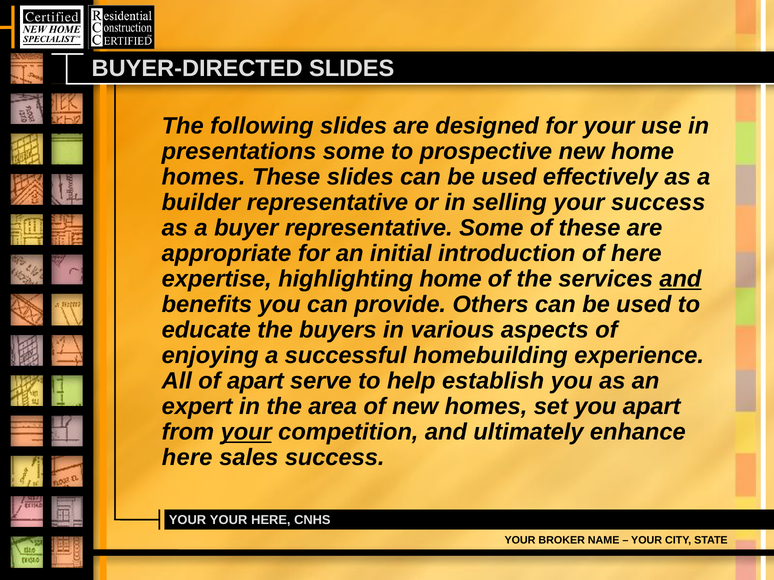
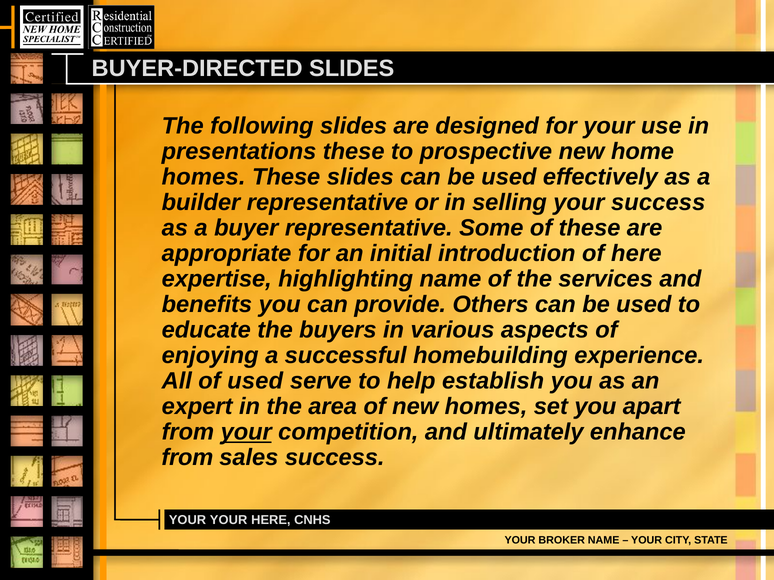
presentations some: some -> these
highlighting home: home -> name
and at (680, 279) underline: present -> none
of apart: apart -> used
here at (187, 458): here -> from
